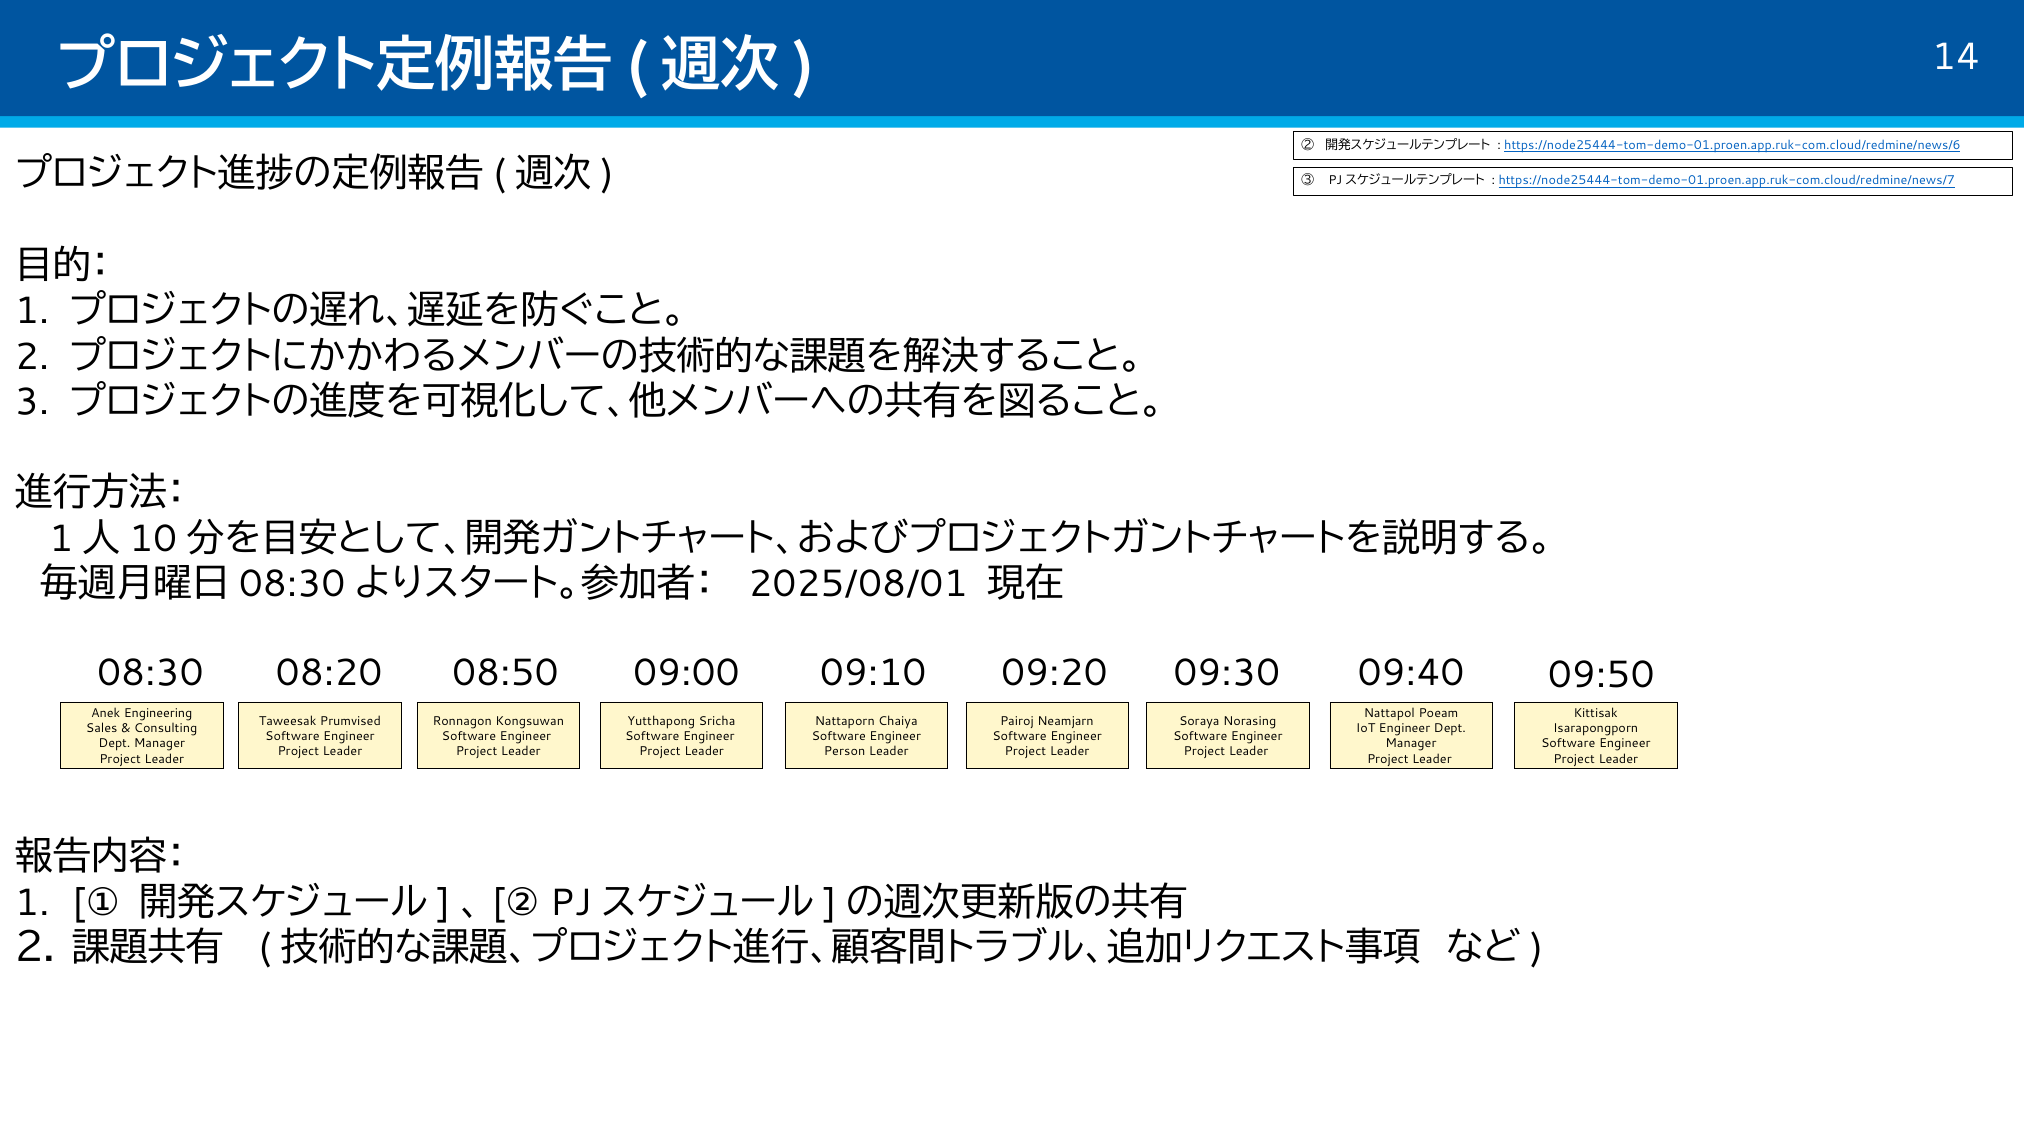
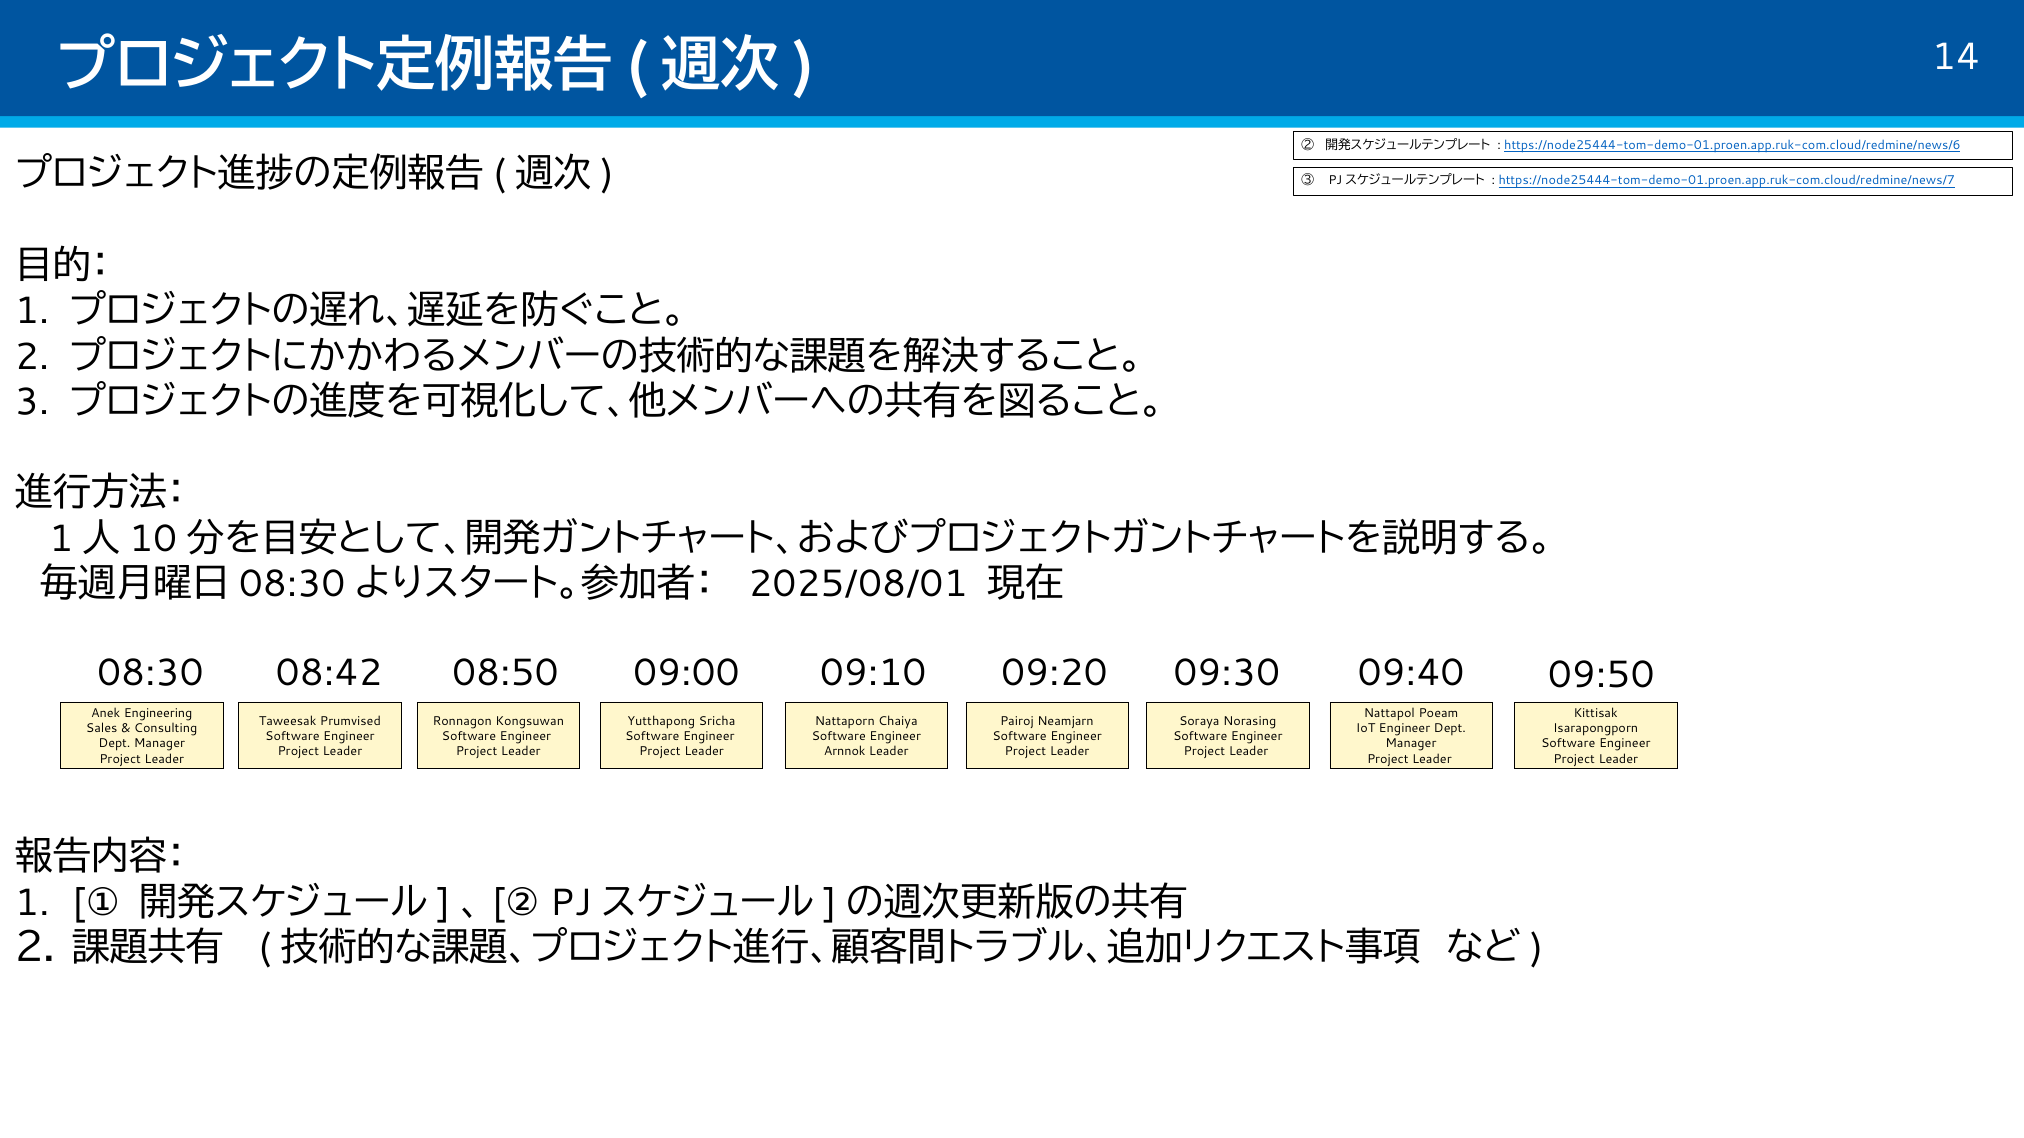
08:20: 08:20 -> 08:42
Person: Person -> Arnnok
